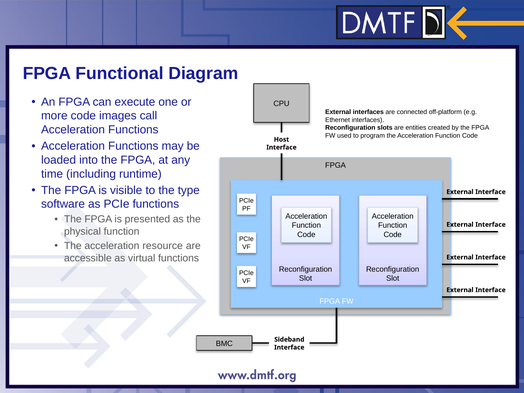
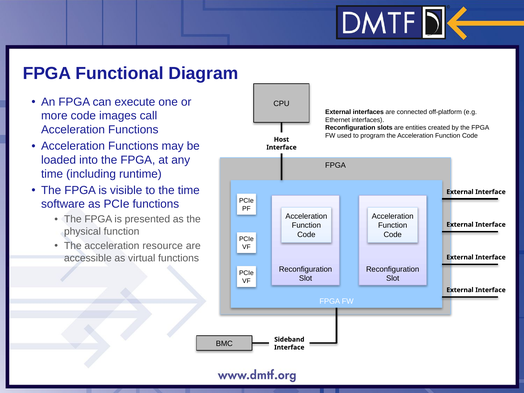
the type: type -> time
